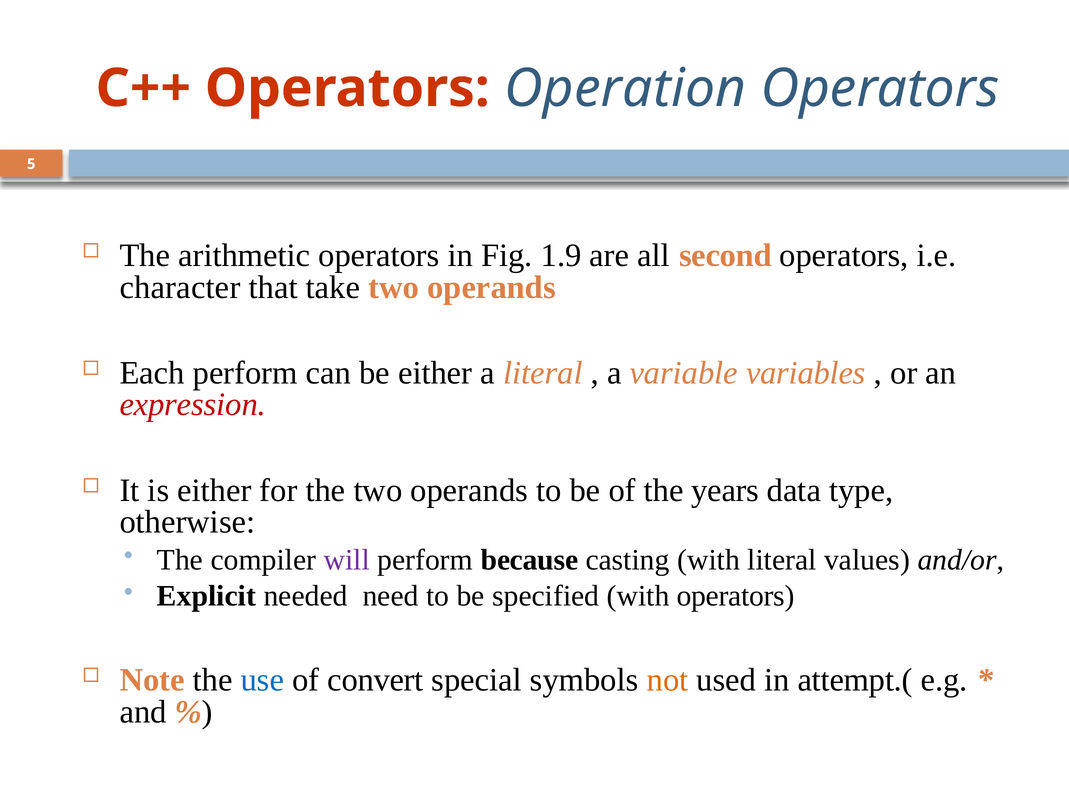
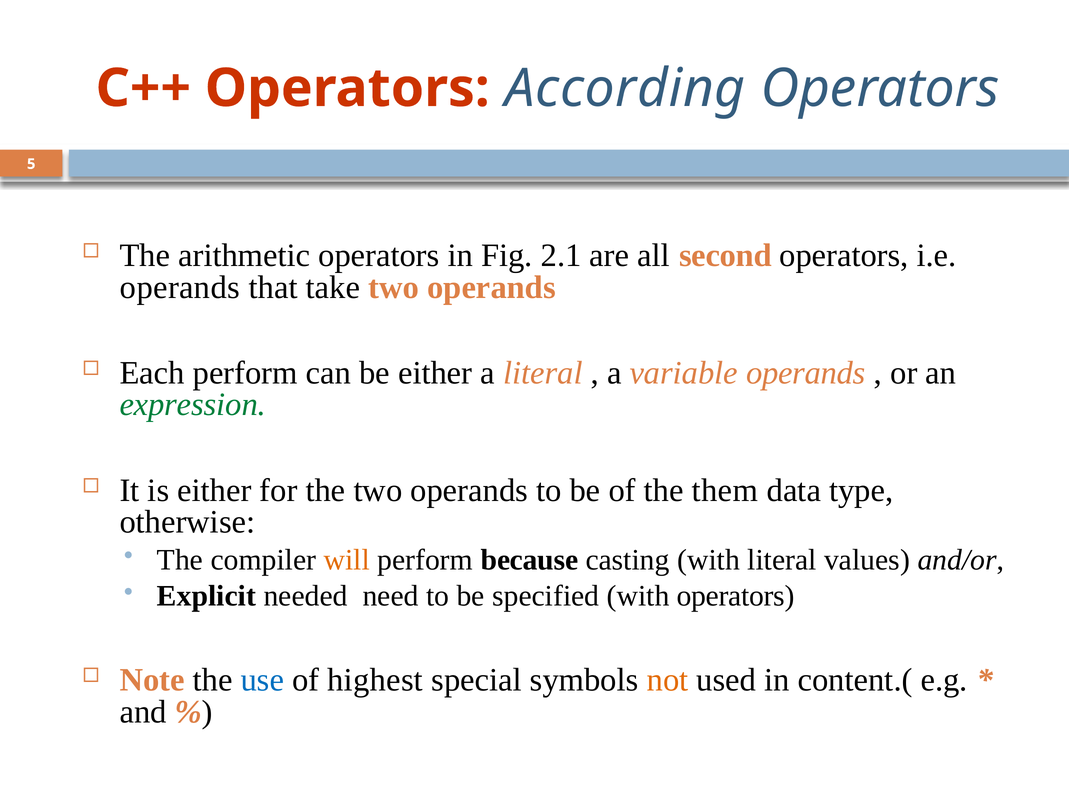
Operation: Operation -> According
1.9: 1.9 -> 2.1
character at (180, 287): character -> operands
variable variables: variables -> operands
expression colour: red -> green
years: years -> them
will colour: purple -> orange
convert: convert -> highest
attempt.(: attempt.( -> content.(
